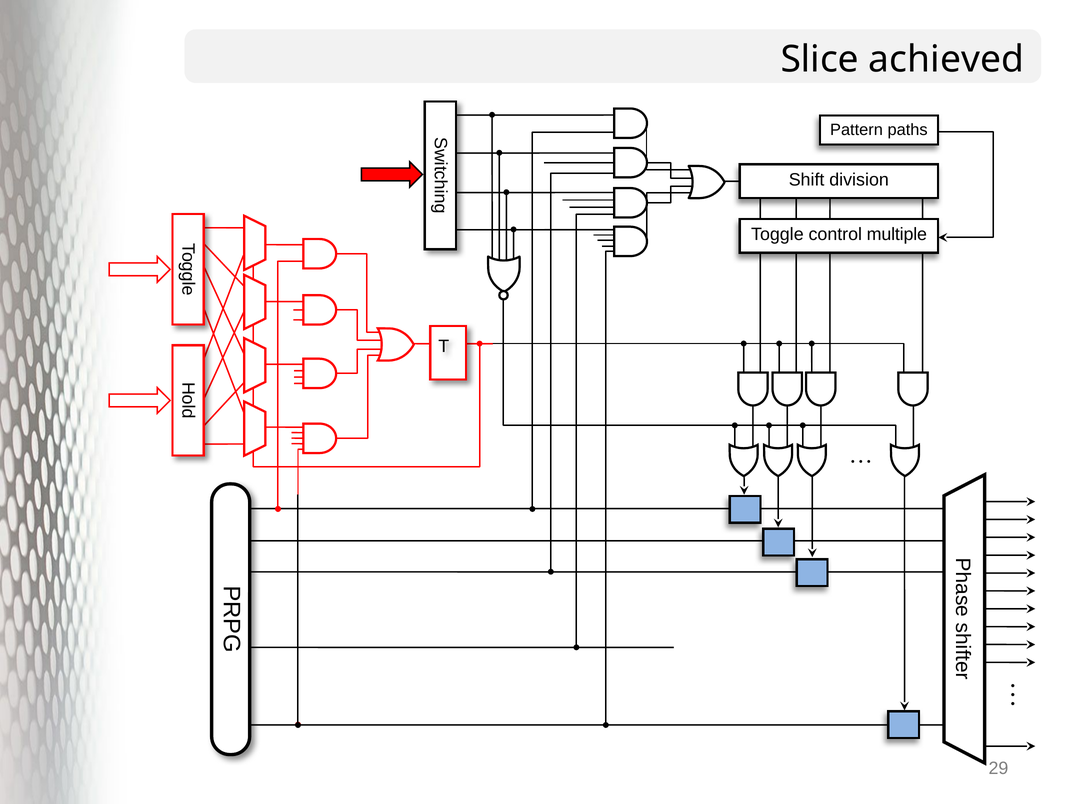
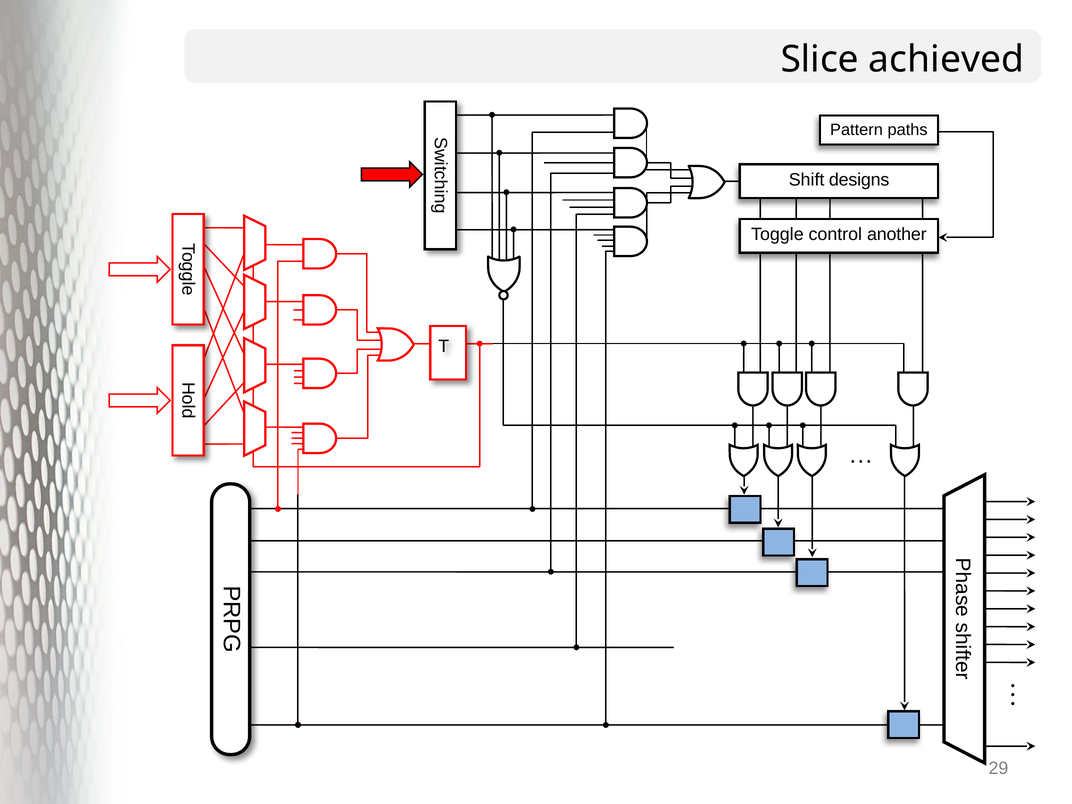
division: division -> designs
multiple: multiple -> another
